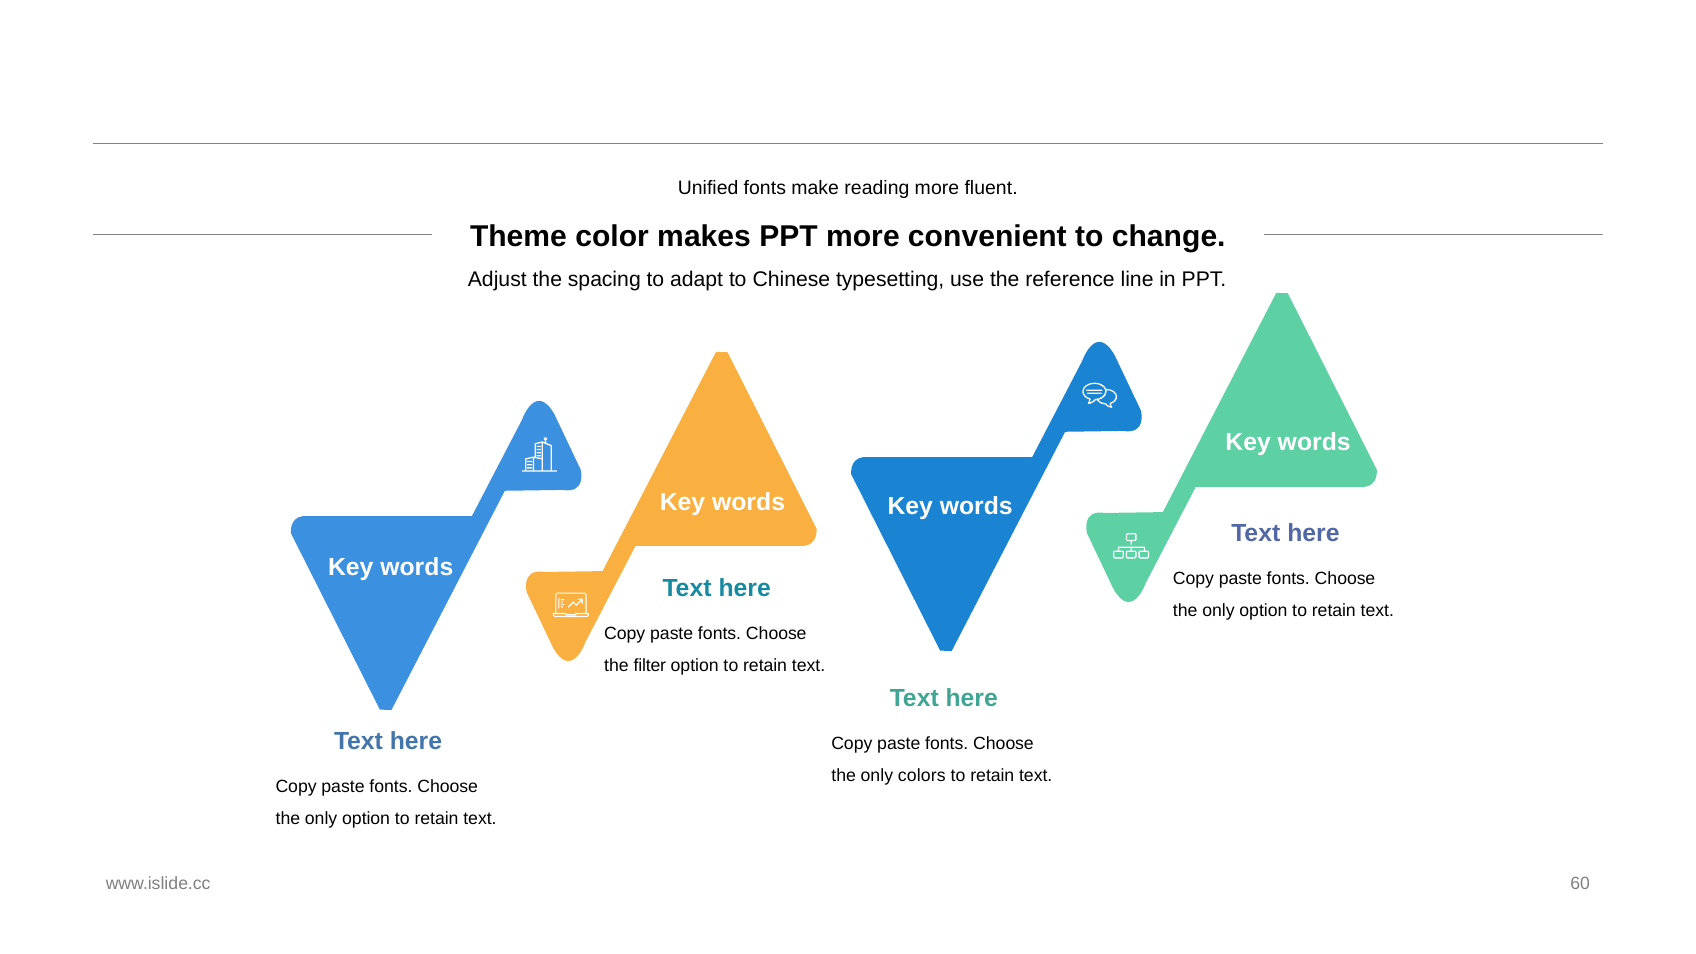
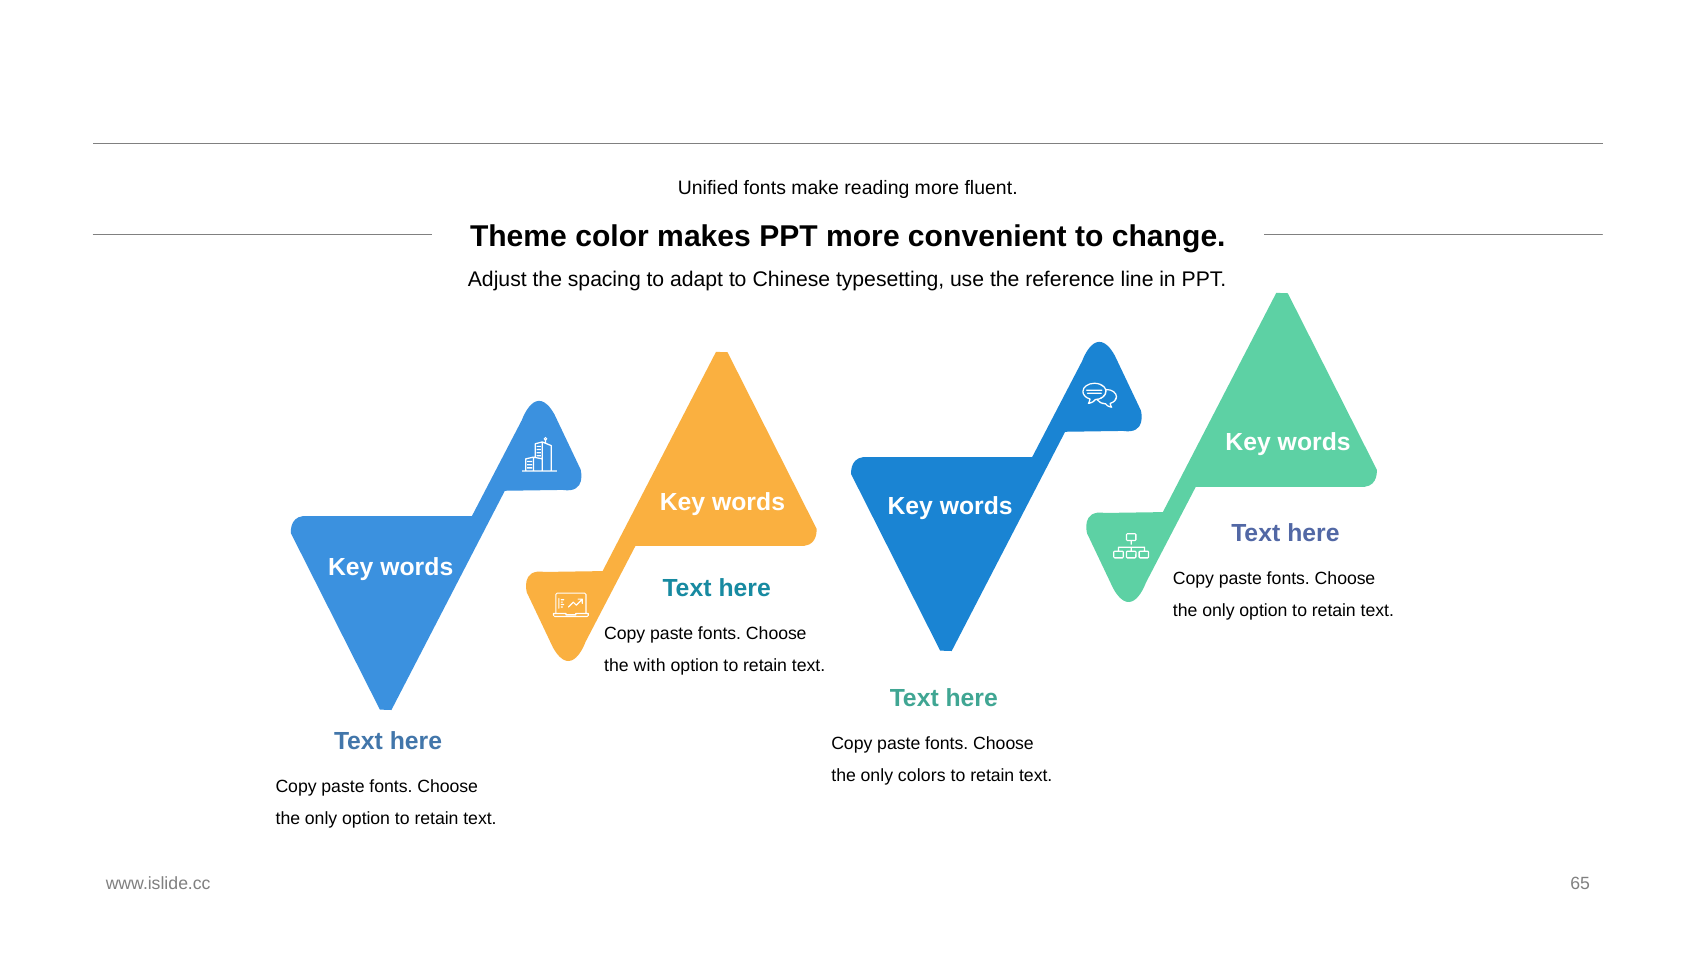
filter: filter -> with
60: 60 -> 65
